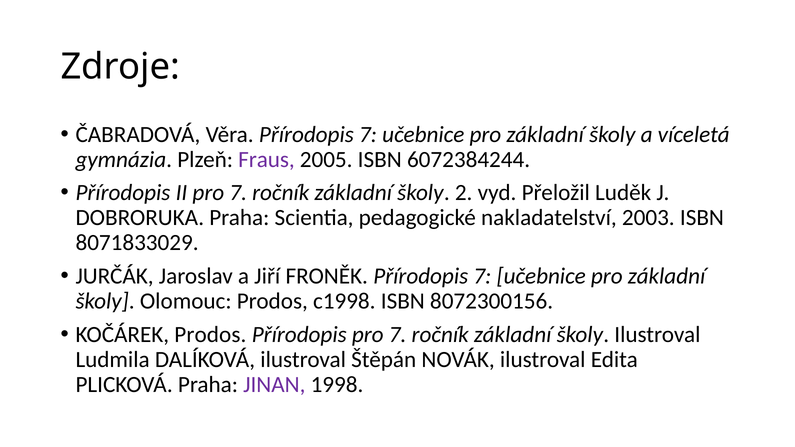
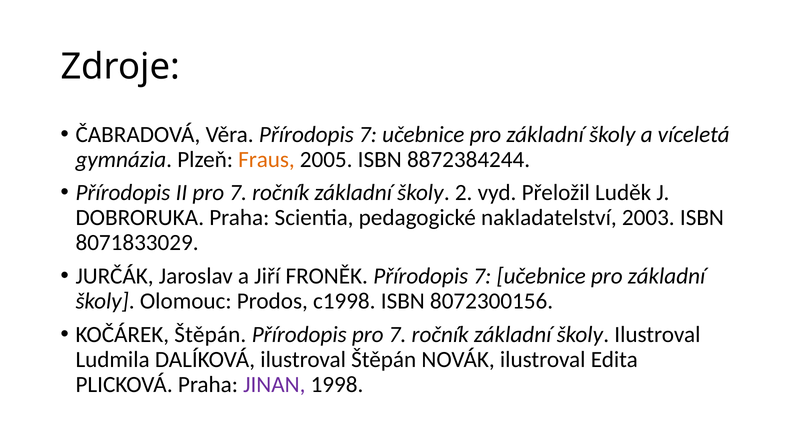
Fraus colour: purple -> orange
6072384244: 6072384244 -> 8872384244
KOČÁREK Prodos: Prodos -> Štěpán
